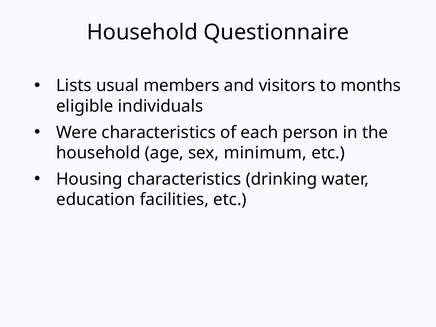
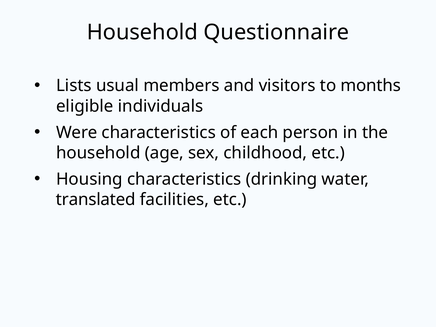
minimum: minimum -> childhood
education: education -> translated
